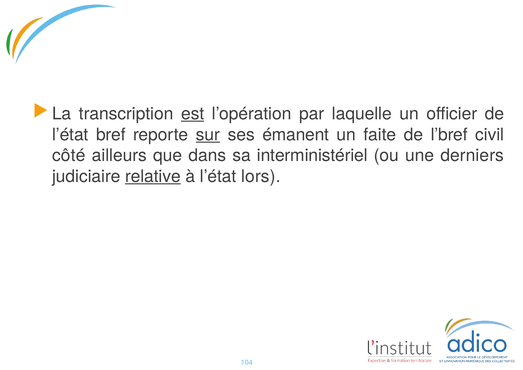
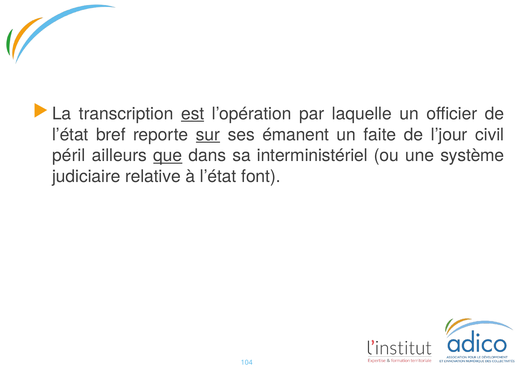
l’bref: l’bref -> l’jour
côté: côté -> péril
que underline: none -> present
derniers: derniers -> système
relative underline: present -> none
lors: lors -> font
